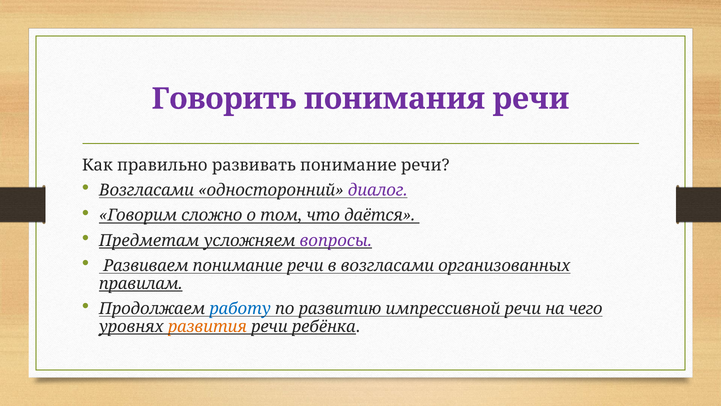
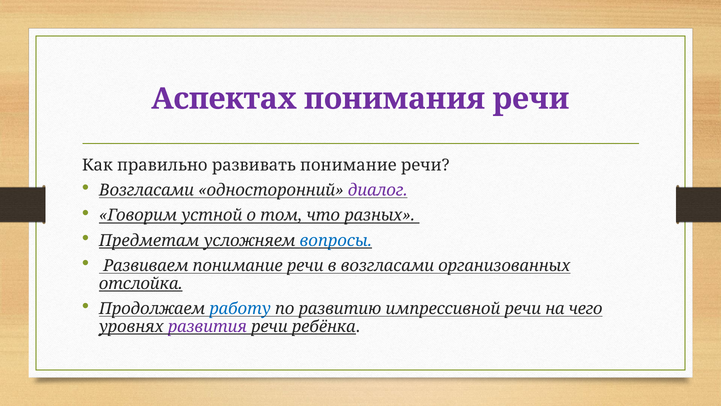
Говорить: Говорить -> Аспектах
сложно: сложно -> устной
даётся: даётся -> разных
вопросы colour: purple -> blue
правилам: правилам -> отслойка
развития colour: orange -> purple
